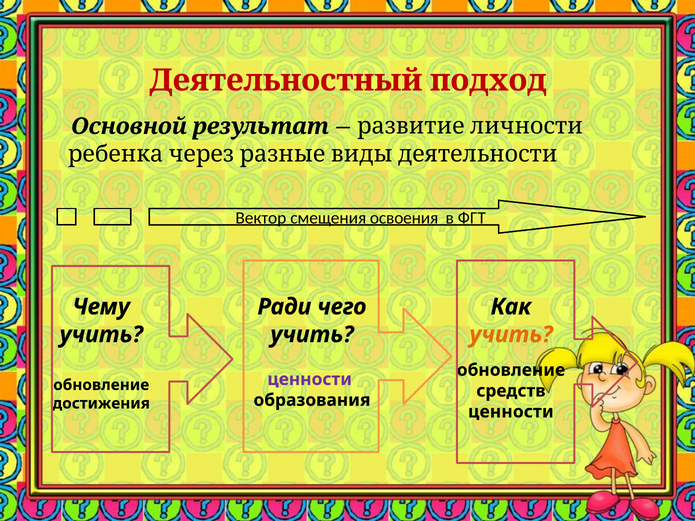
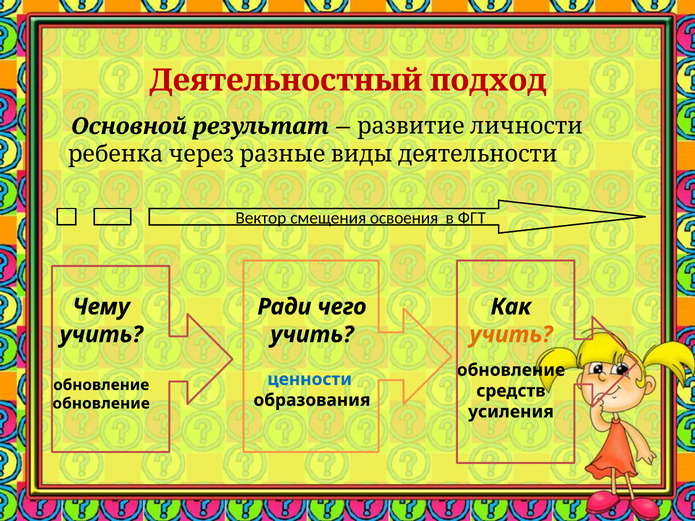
ценности at (310, 379) colour: purple -> blue
достижения at (101, 404): достижения -> обновление
ценности at (511, 412): ценности -> усиления
